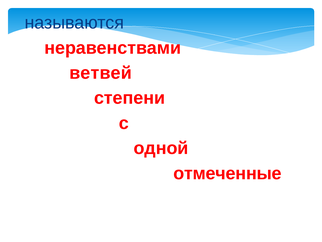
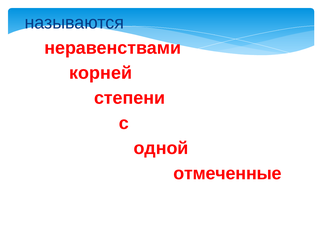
ветвей: ветвей -> корней
